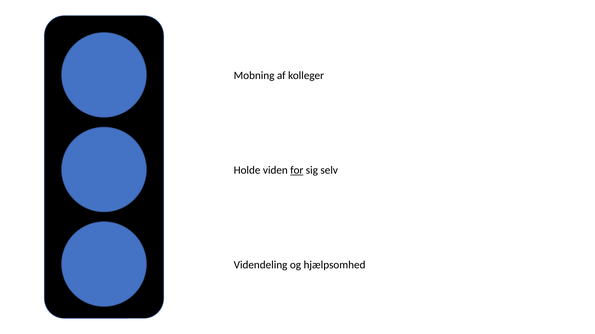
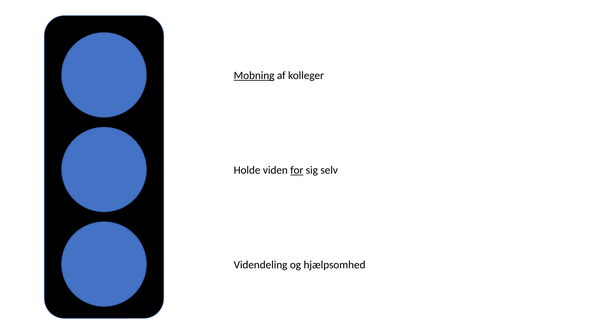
Mobning underline: none -> present
